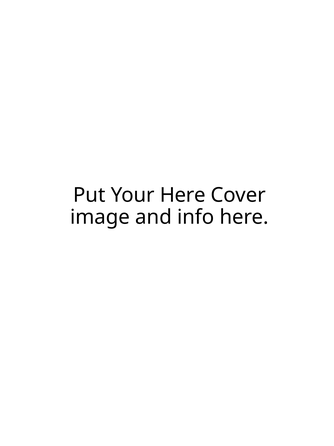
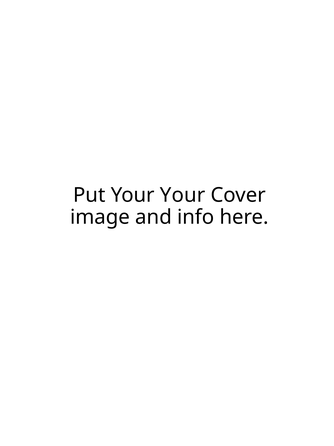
Your Here: Here -> Your
